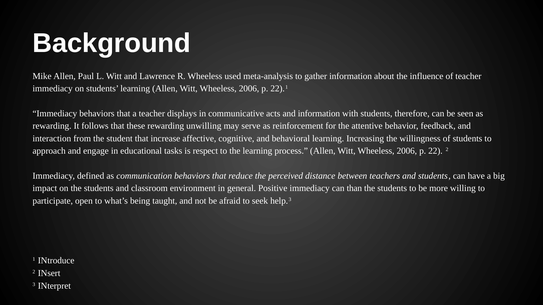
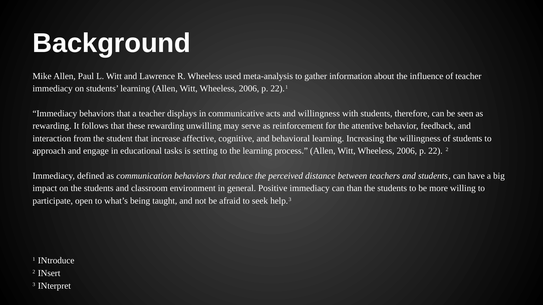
and information: information -> willingness
respect: respect -> setting
